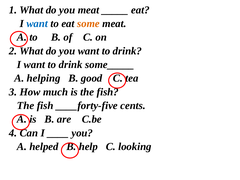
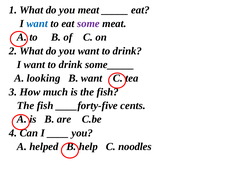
some colour: orange -> purple
helping: helping -> looking
B good: good -> want
looking: looking -> noodles
